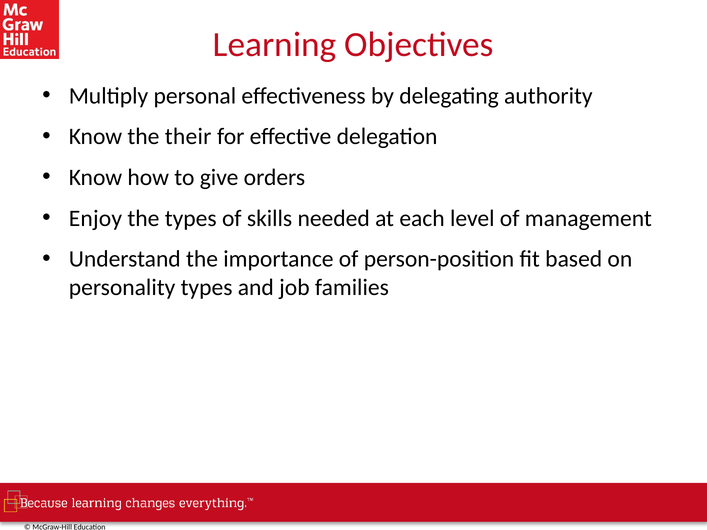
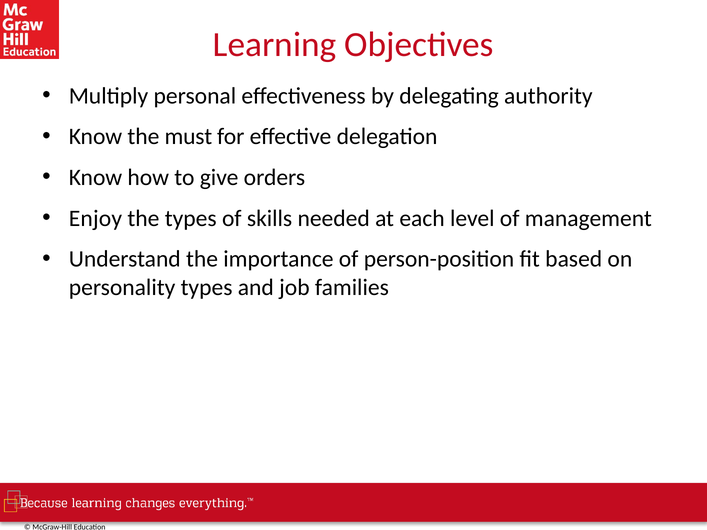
their: their -> must
